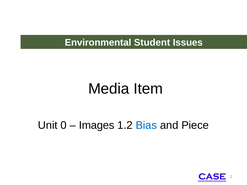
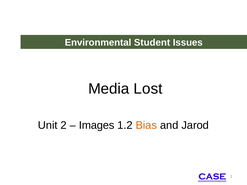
Item: Item -> Lost
Unit 0: 0 -> 2
Bias colour: blue -> orange
Piece: Piece -> Jarod
